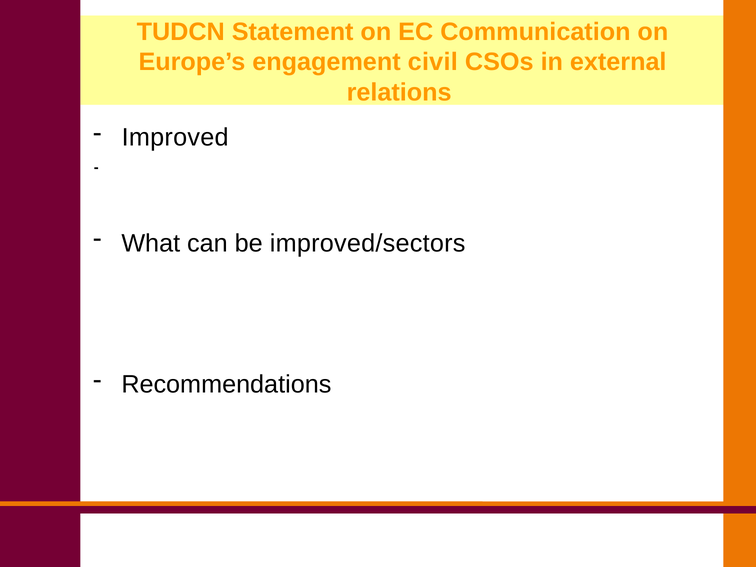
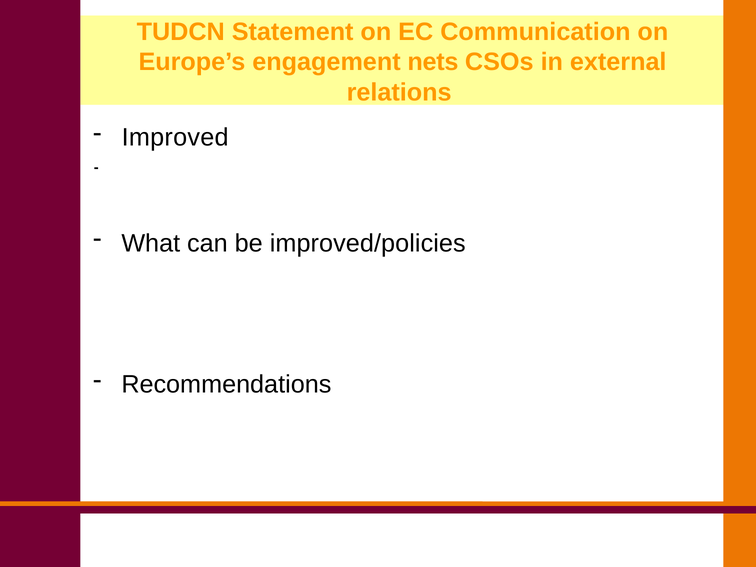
civil: civil -> nets
improved/sectors: improved/sectors -> improved/policies
